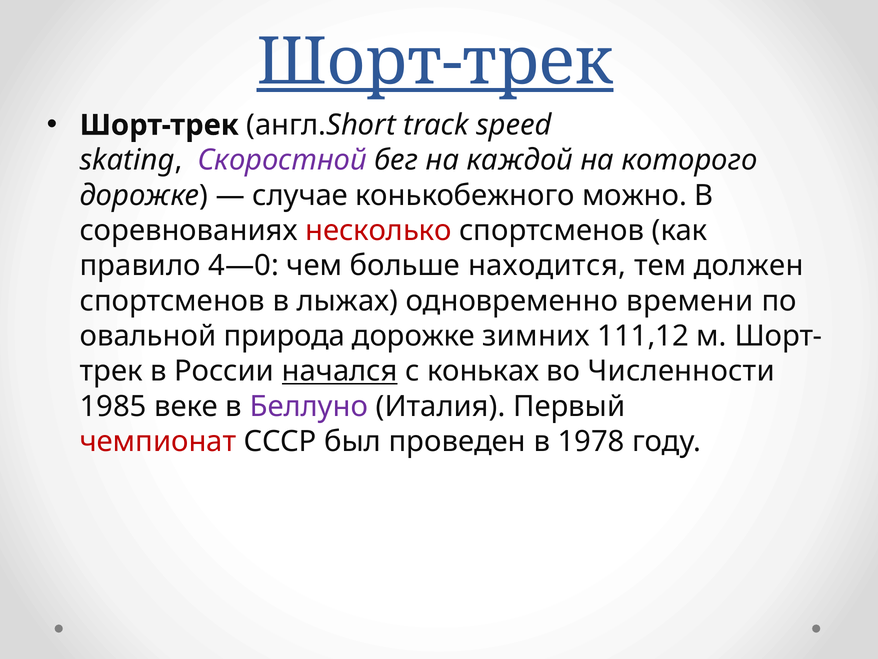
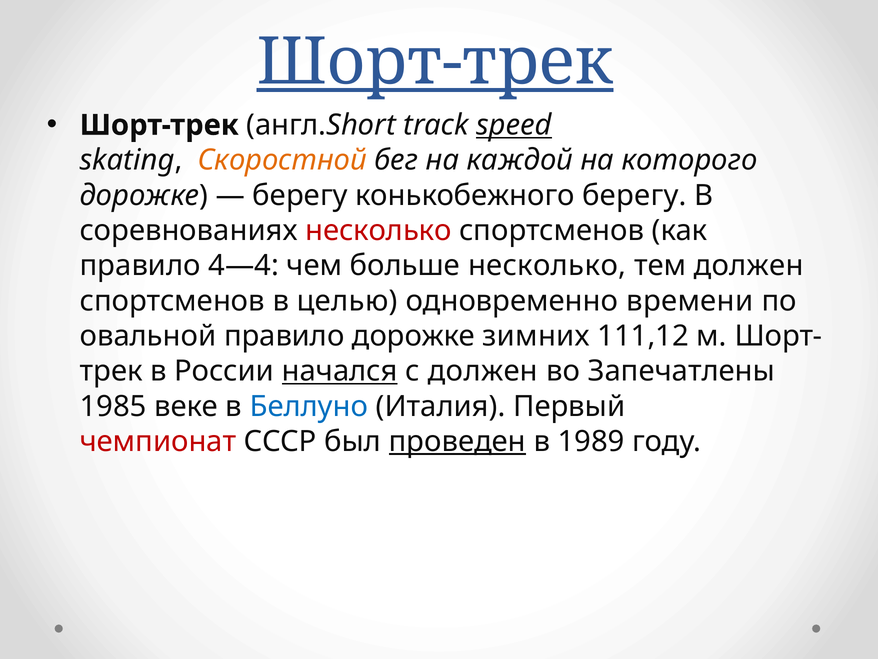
speed underline: none -> present
Скоростной colour: purple -> orange
случае at (300, 195): случае -> берегу
конькобежного можно: можно -> берегу
4—0: 4—0 -> 4—4
больше находится: находится -> несколько
лыжах: лыжах -> целью
овальной природа: природа -> правило
с коньках: коньках -> должен
Численности: Численности -> Запечатлены
Беллуно colour: purple -> blue
проведен underline: none -> present
1978: 1978 -> 1989
